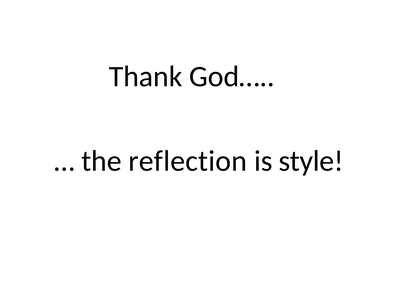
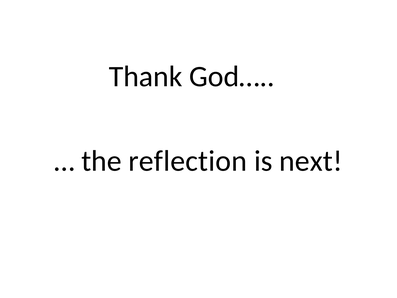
style: style -> next
